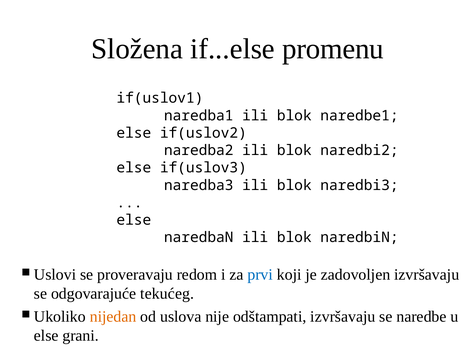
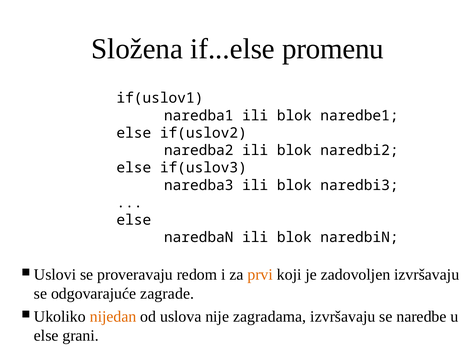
prvi colour: blue -> orange
tekućeg: tekućeg -> zagrade
odštampati: odštampati -> zagradama
